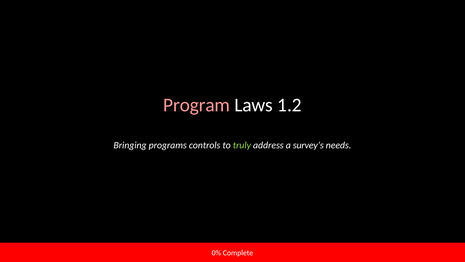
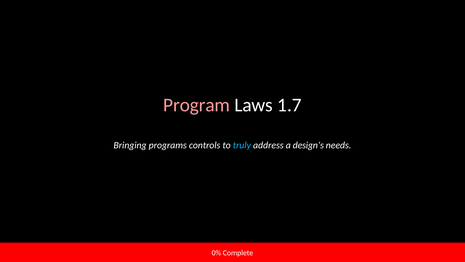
1.2: 1.2 -> 1.7
truly colour: light green -> light blue
survey’s: survey’s -> design’s
